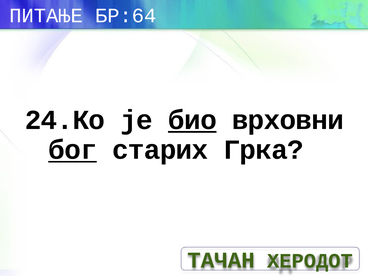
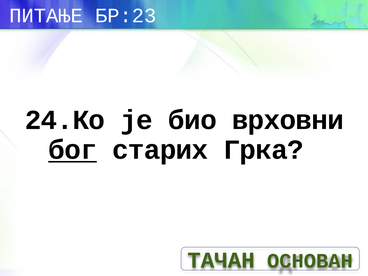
БР:64: БР:64 -> БР:23
био underline: present -> none
ХЕРОДОТ: ХЕРОДОТ -> ОСНОВАН
